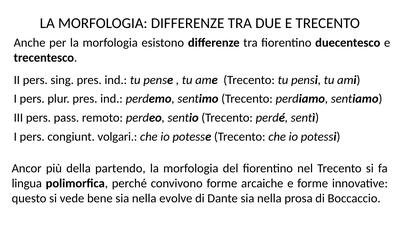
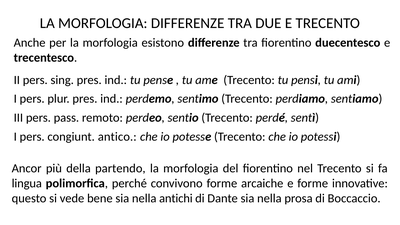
volgari: volgari -> antico
evolve: evolve -> antichi
